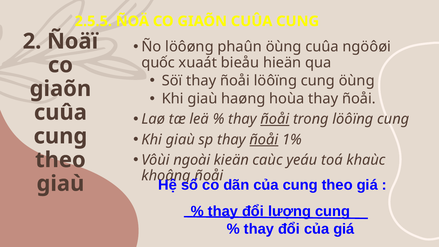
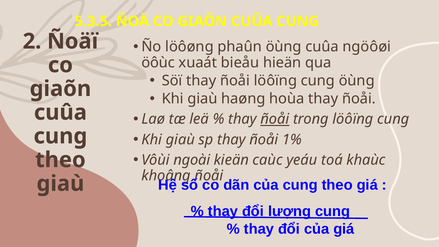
2.5.5: 2.5.5 -> 5.3.5
quốc: quốc -> öôùc
ñoåi at (264, 139) underline: present -> none
